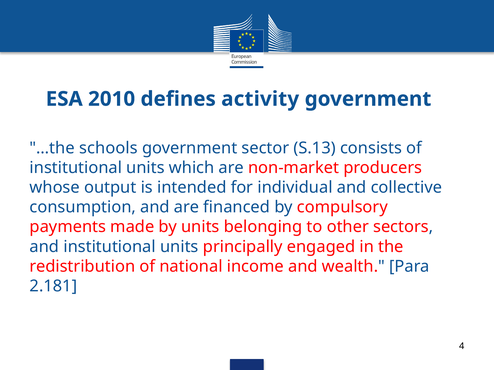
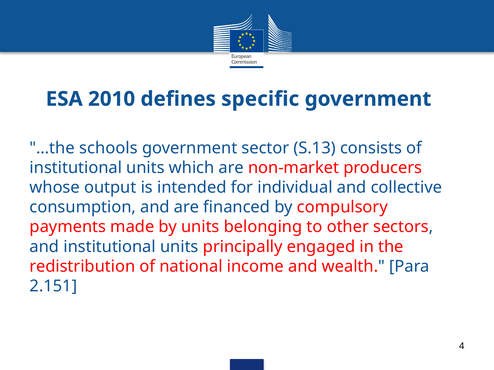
activity: activity -> specific
2.181: 2.181 -> 2.151
